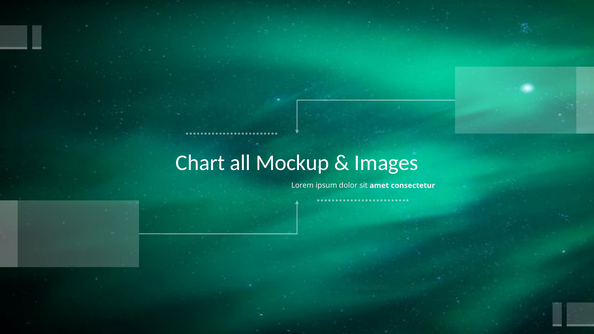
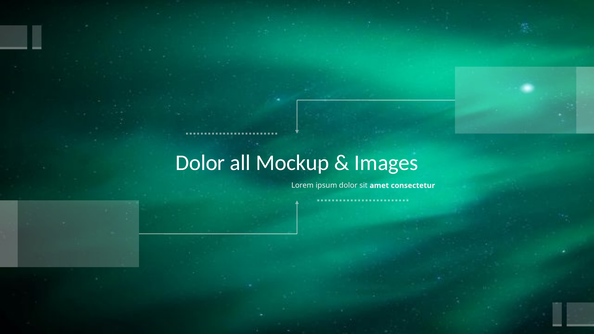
Chart at (200, 163): Chart -> Dolor
